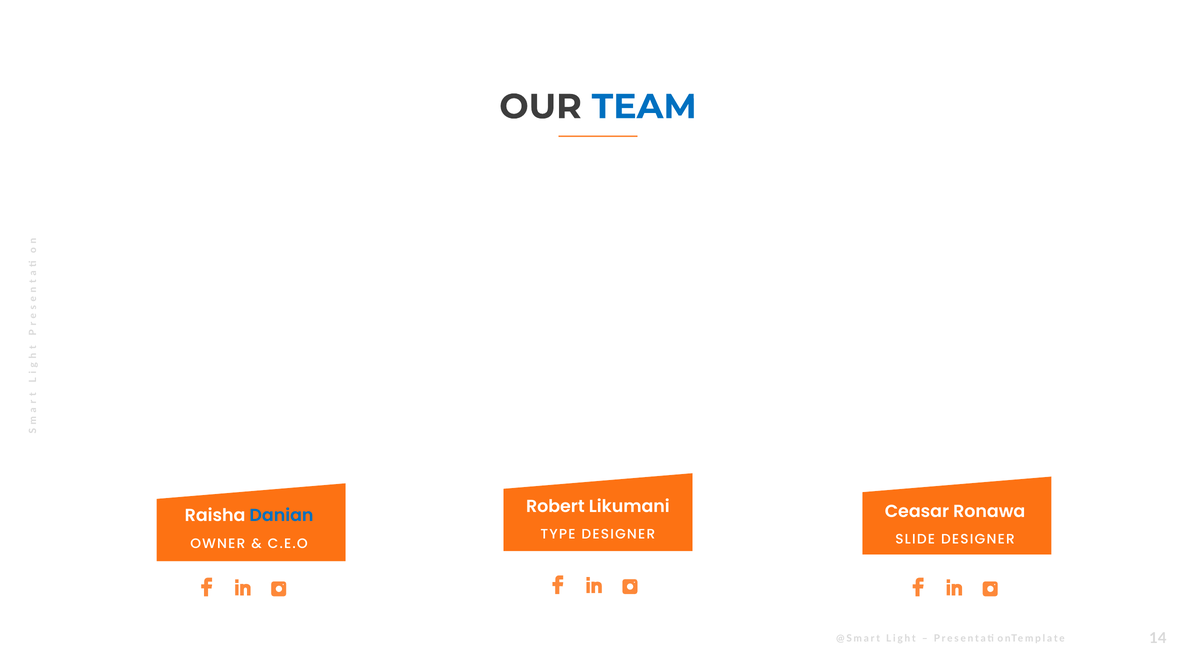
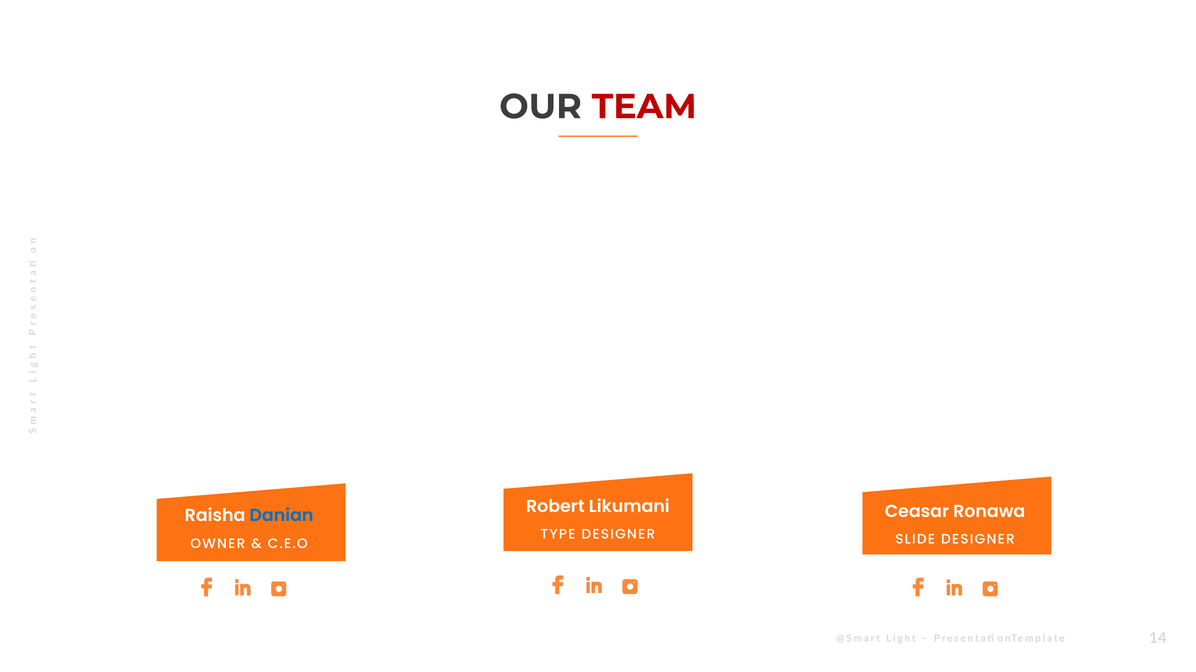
TEAM colour: blue -> red
